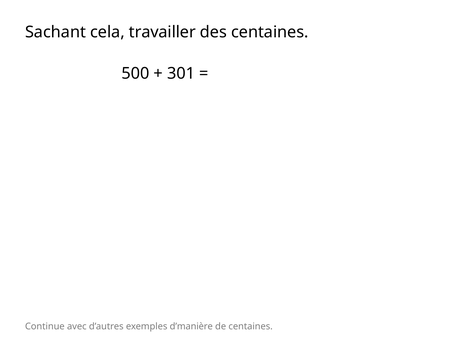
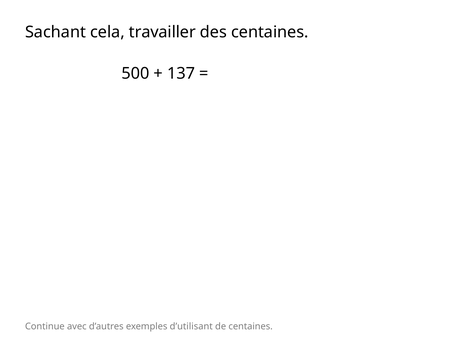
301: 301 -> 137
d’manière: d’manière -> d’utilisant
